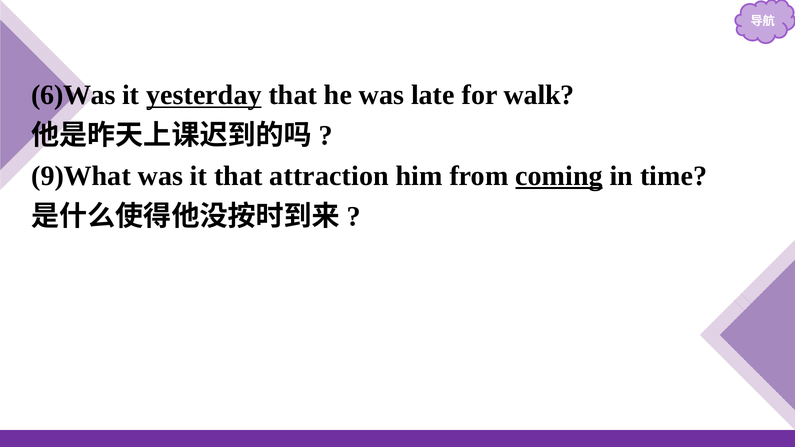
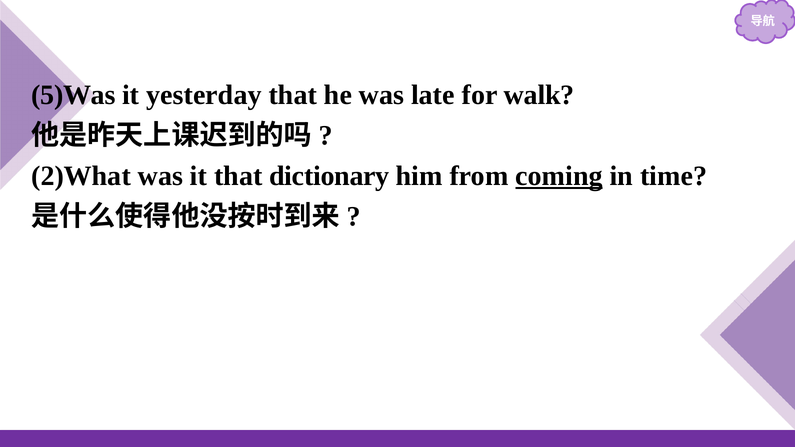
6)Was: 6)Was -> 5)Was
yesterday underline: present -> none
9)What: 9)What -> 2)What
attraction: attraction -> dictionary
